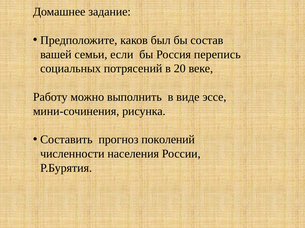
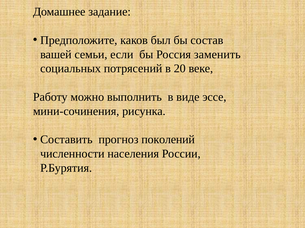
перепись: перепись -> заменить
